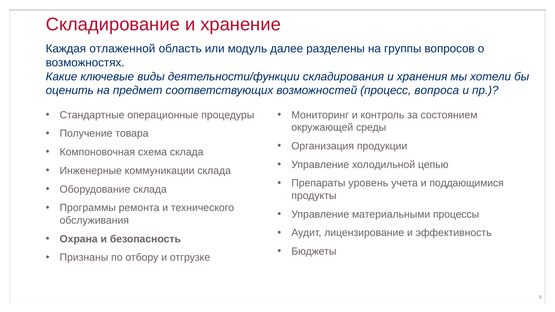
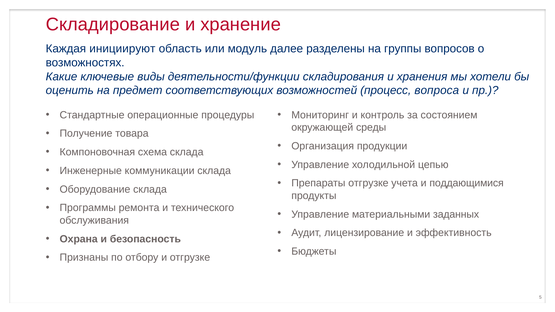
отлаженной: отлаженной -> инициируют
Препараты уровень: уровень -> отгрузке
процессы: процессы -> заданных
